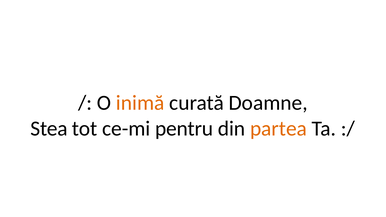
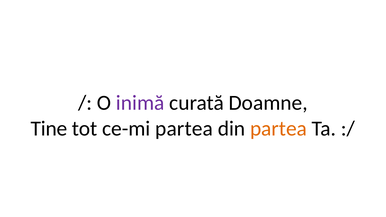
inimă colour: orange -> purple
Stea: Stea -> Tine
ce-mi pentru: pentru -> partea
